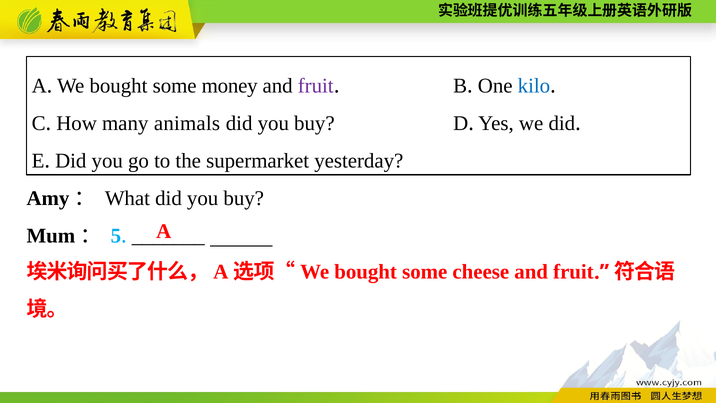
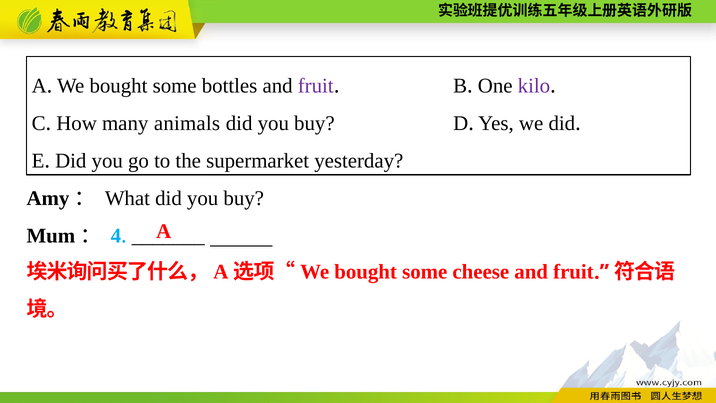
money: money -> bottles
kilo colour: blue -> purple
5: 5 -> 4
